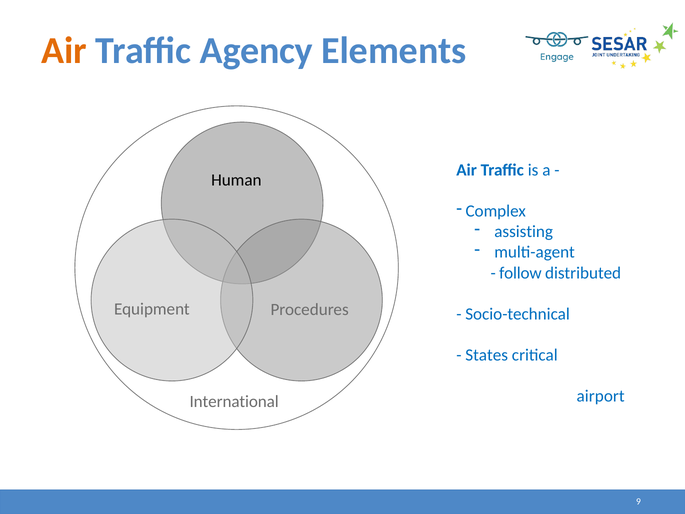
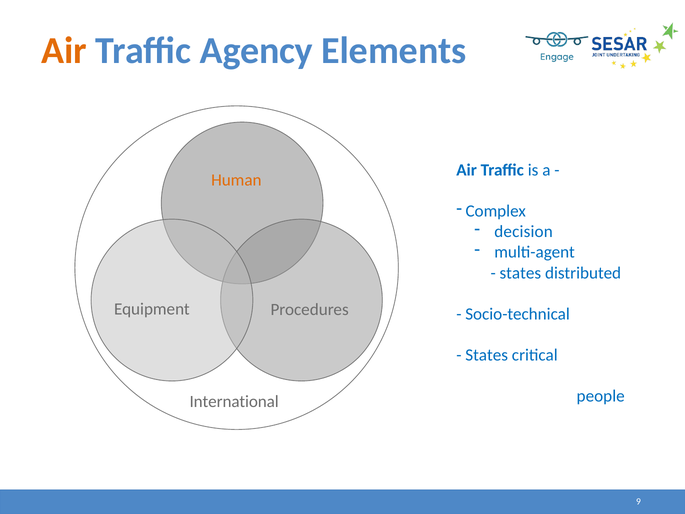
Human colour: black -> orange
assisting: assisting -> decision
follow at (520, 273): follow -> states
airport: airport -> people
